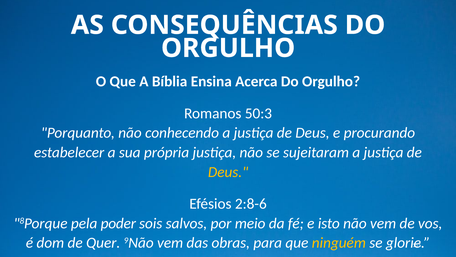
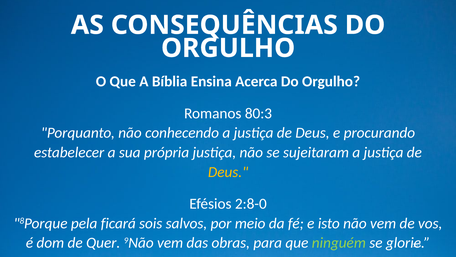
50:3: 50:3 -> 80:3
2:8-6: 2:8-6 -> 2:8-0
poder: poder -> ficará
ninguém colour: yellow -> light green
